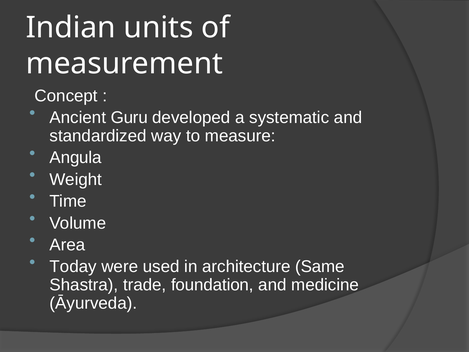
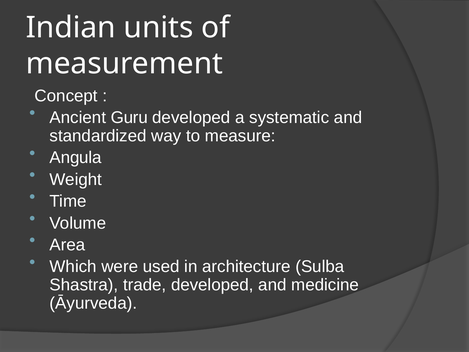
Today: Today -> Which
Same: Same -> Sulba
trade foundation: foundation -> developed
